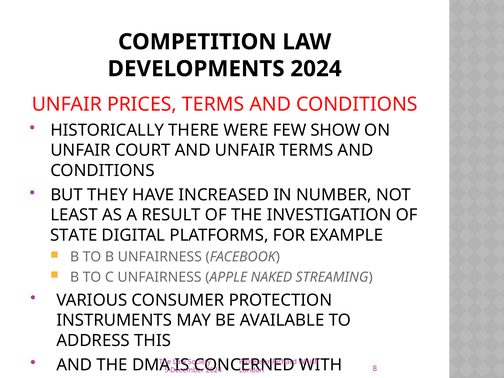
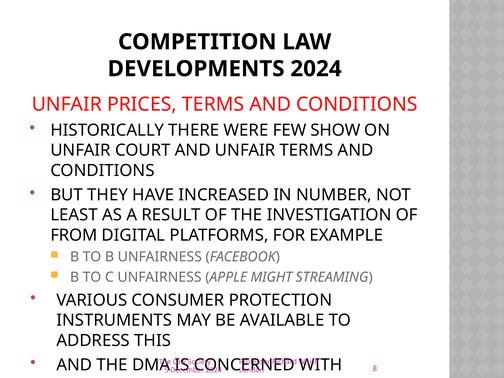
STATE: STATE -> FROM
NAKED: NAKED -> MIGHT
